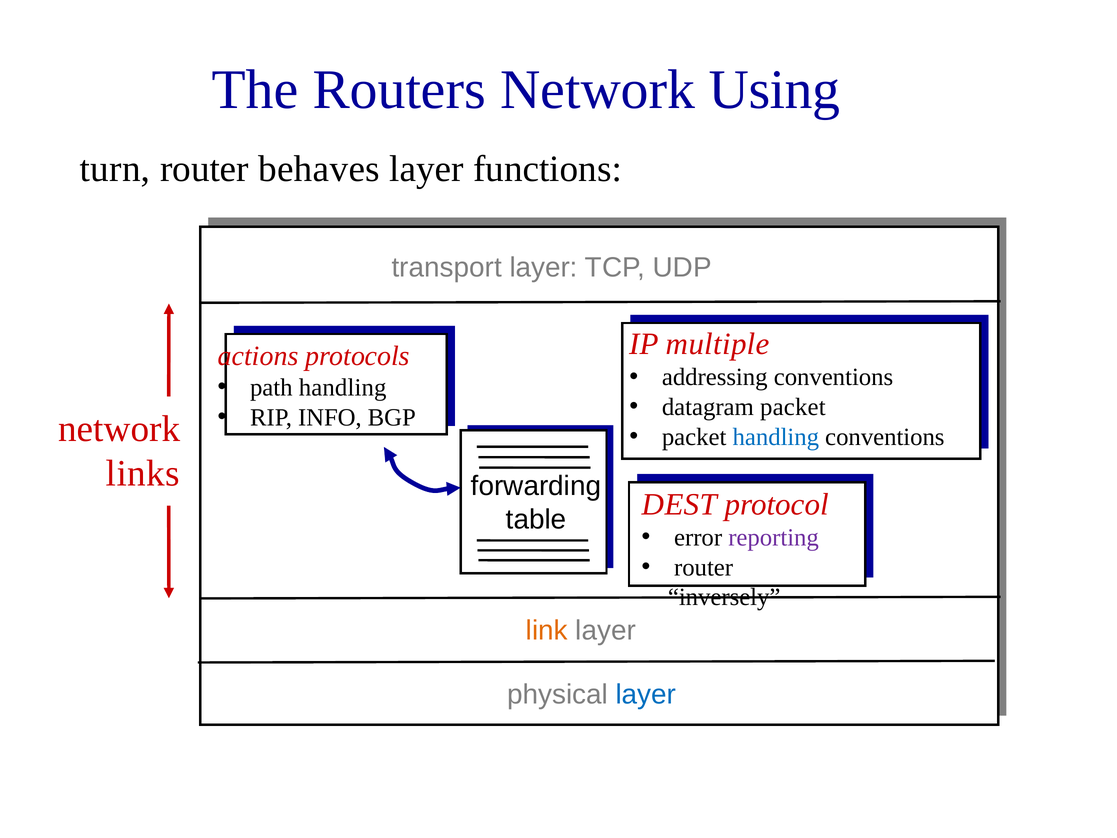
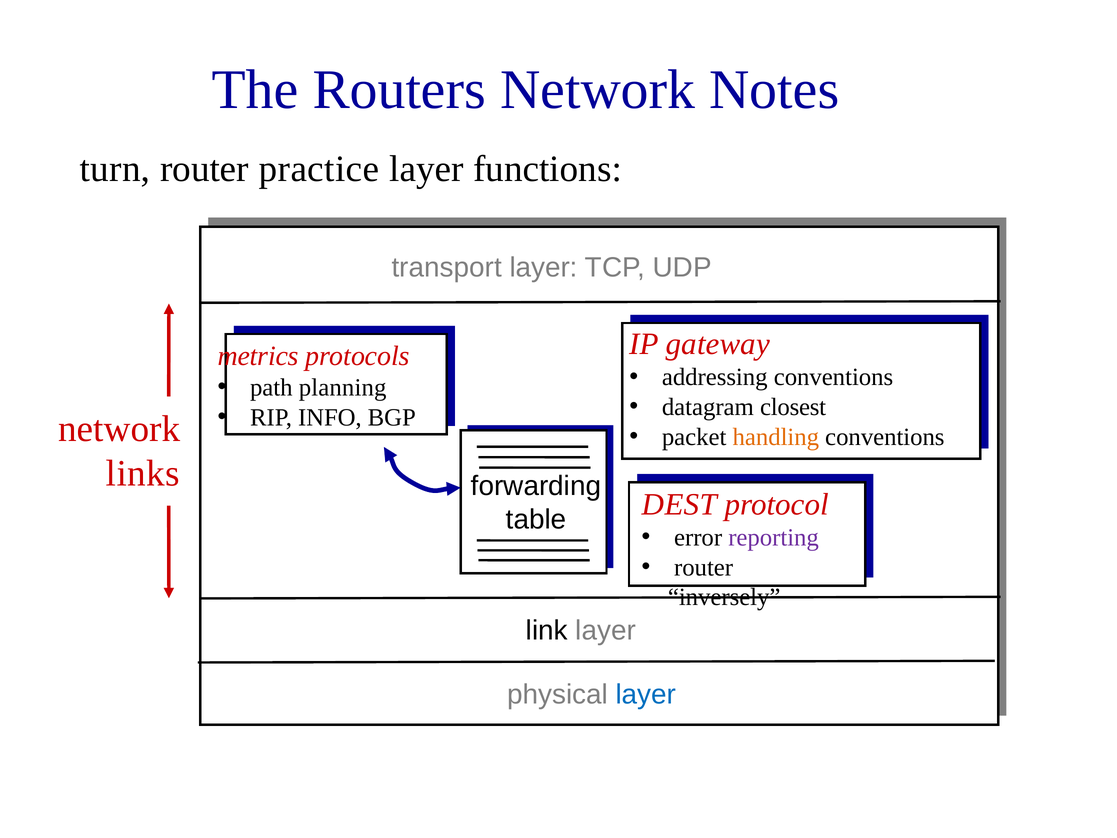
Using: Using -> Notes
behaves: behaves -> practice
multiple: multiple -> gateway
actions: actions -> metrics
path handling: handling -> planning
datagram packet: packet -> closest
handling at (776, 437) colour: blue -> orange
link colour: orange -> black
